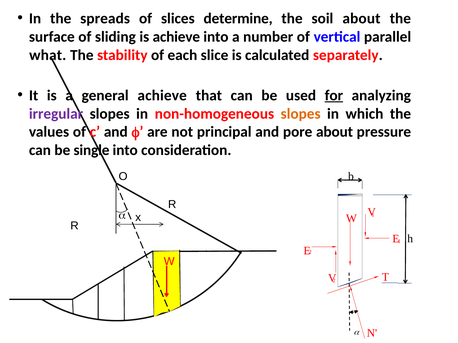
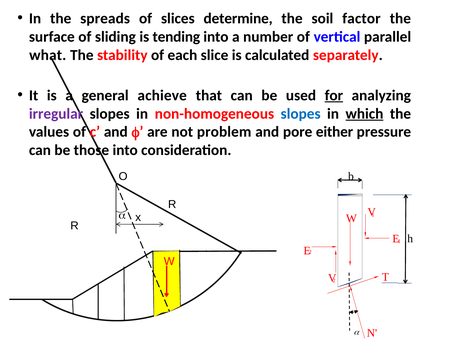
soil about: about -> factor
is achieve: achieve -> tending
slopes at (301, 114) colour: orange -> blue
which underline: none -> present
principal: principal -> problem
pore about: about -> either
single: single -> those
